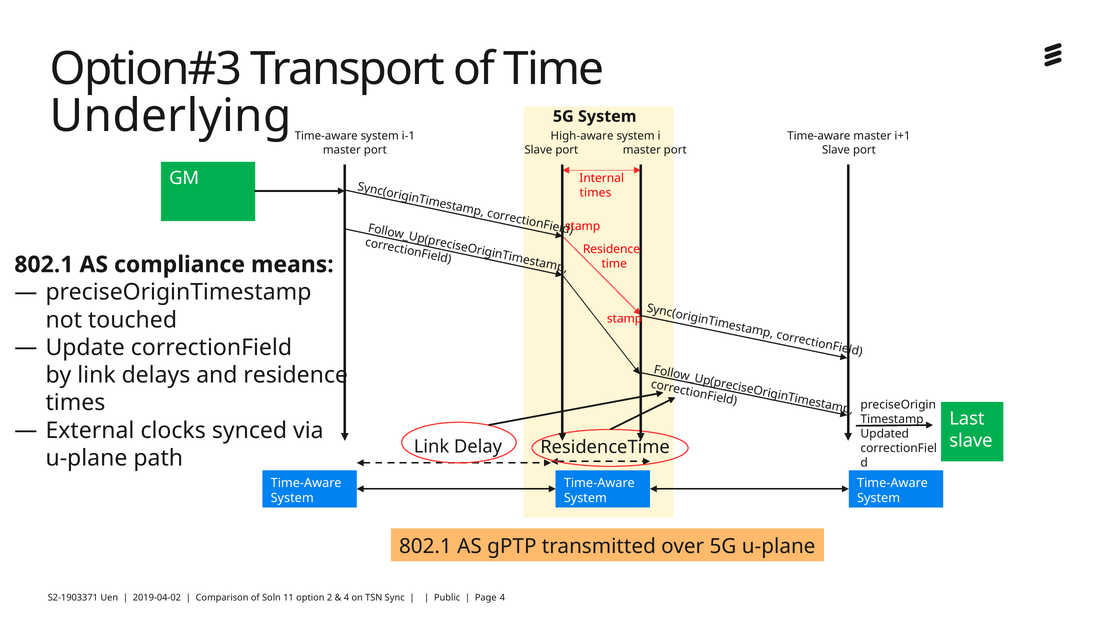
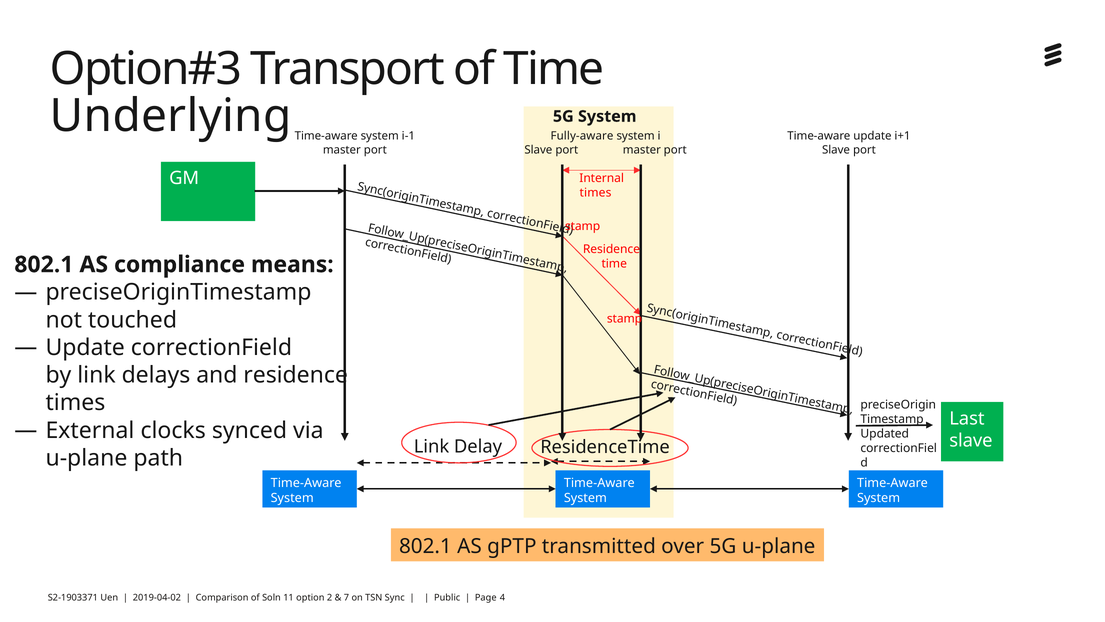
High-aware: High-aware -> Fully-aware
Time-aware master: master -> update
4 at (346, 597): 4 -> 7
